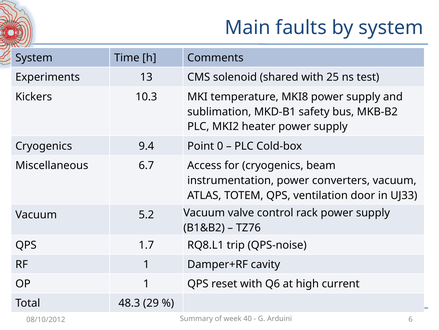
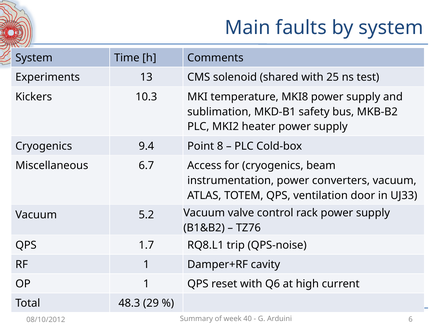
0: 0 -> 8
